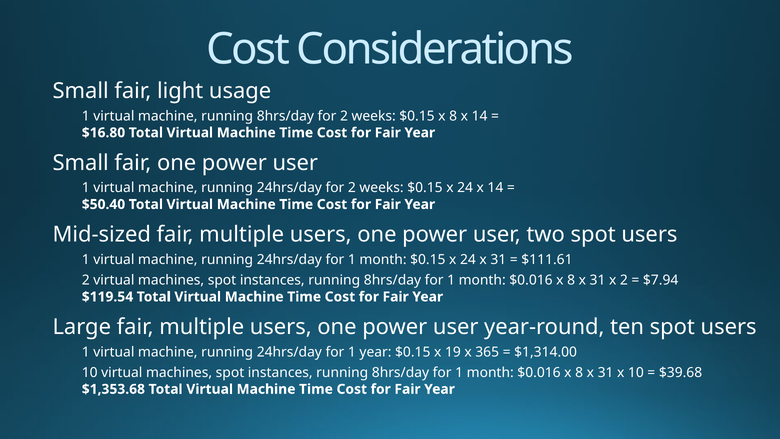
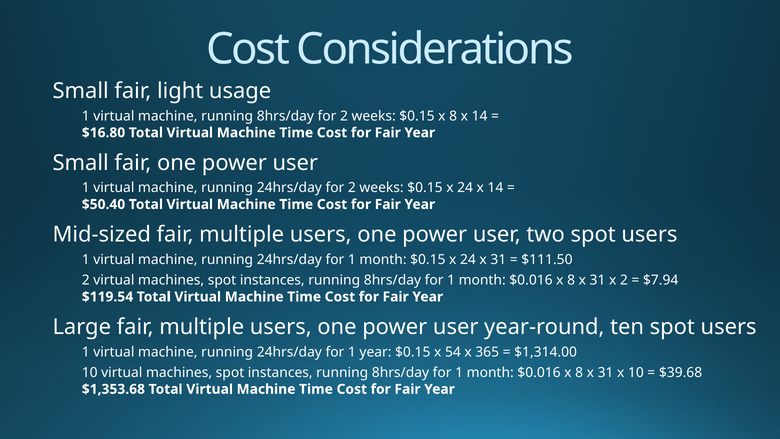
$111.61: $111.61 -> $111.50
19: 19 -> 54
